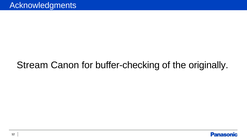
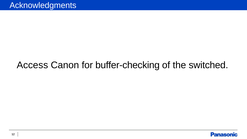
Stream: Stream -> Access
originally: originally -> switched
